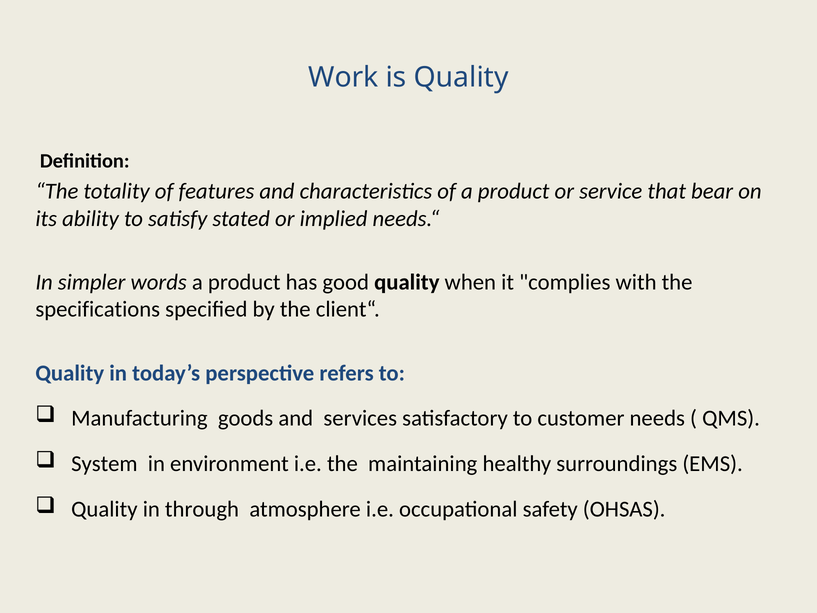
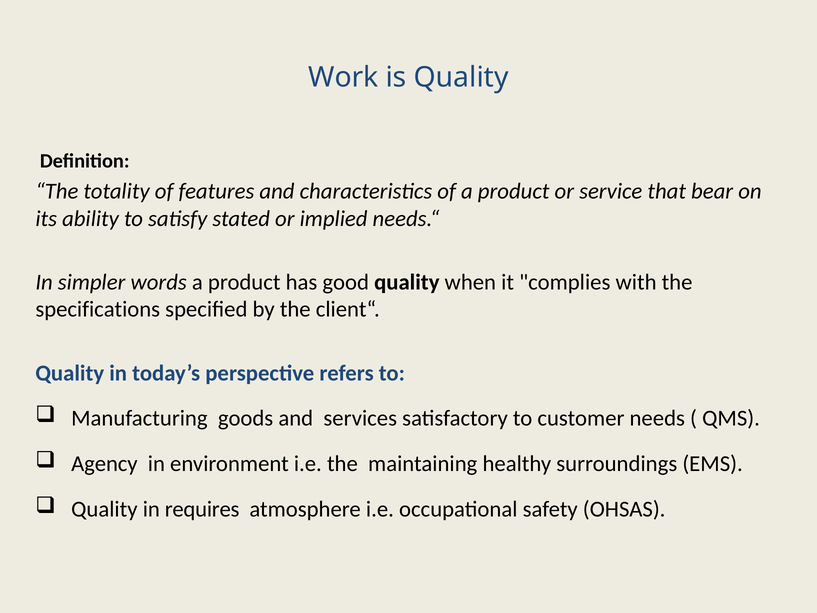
System: System -> Agency
through: through -> requires
